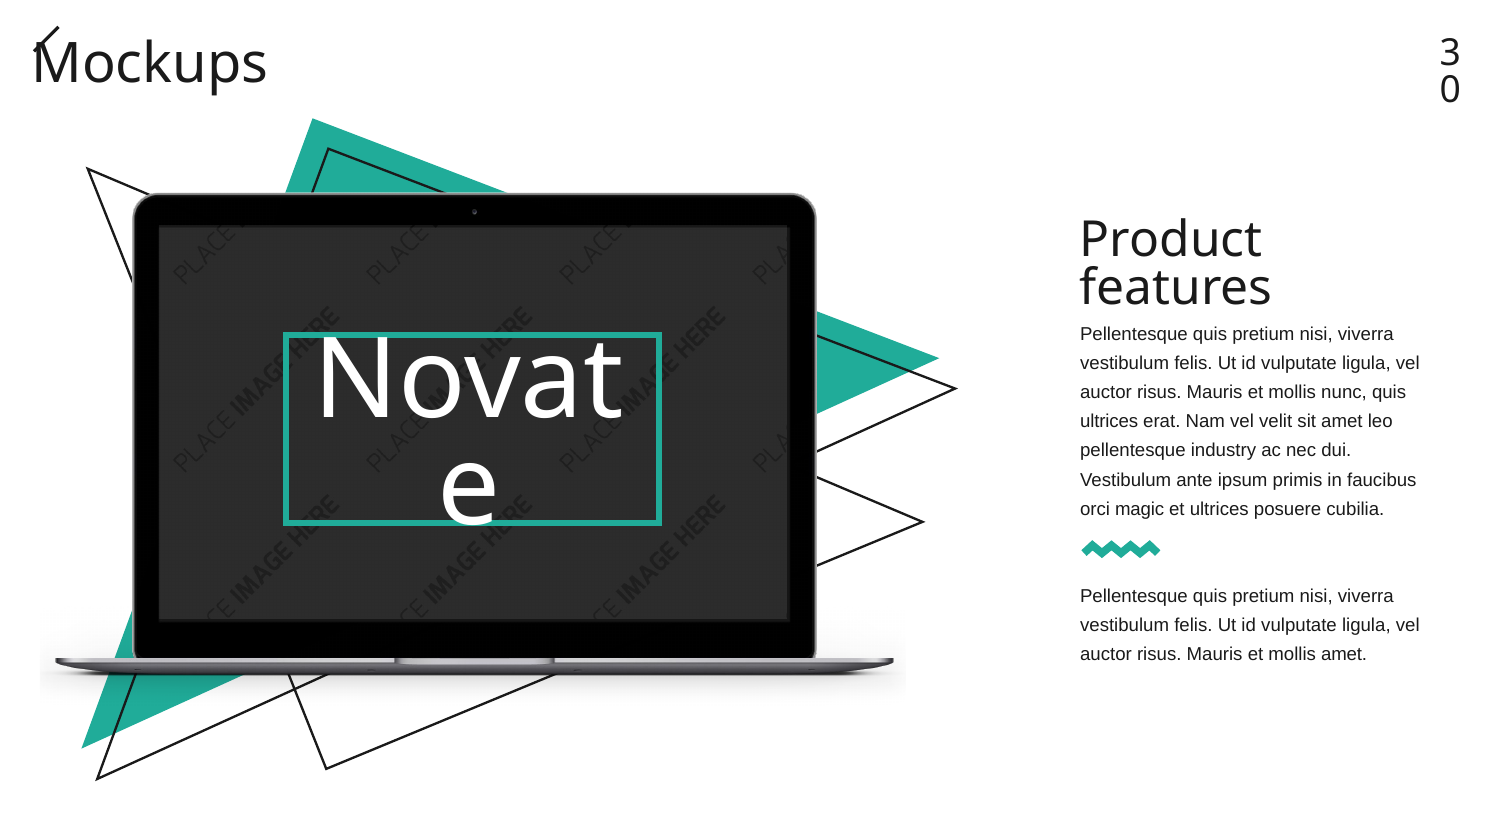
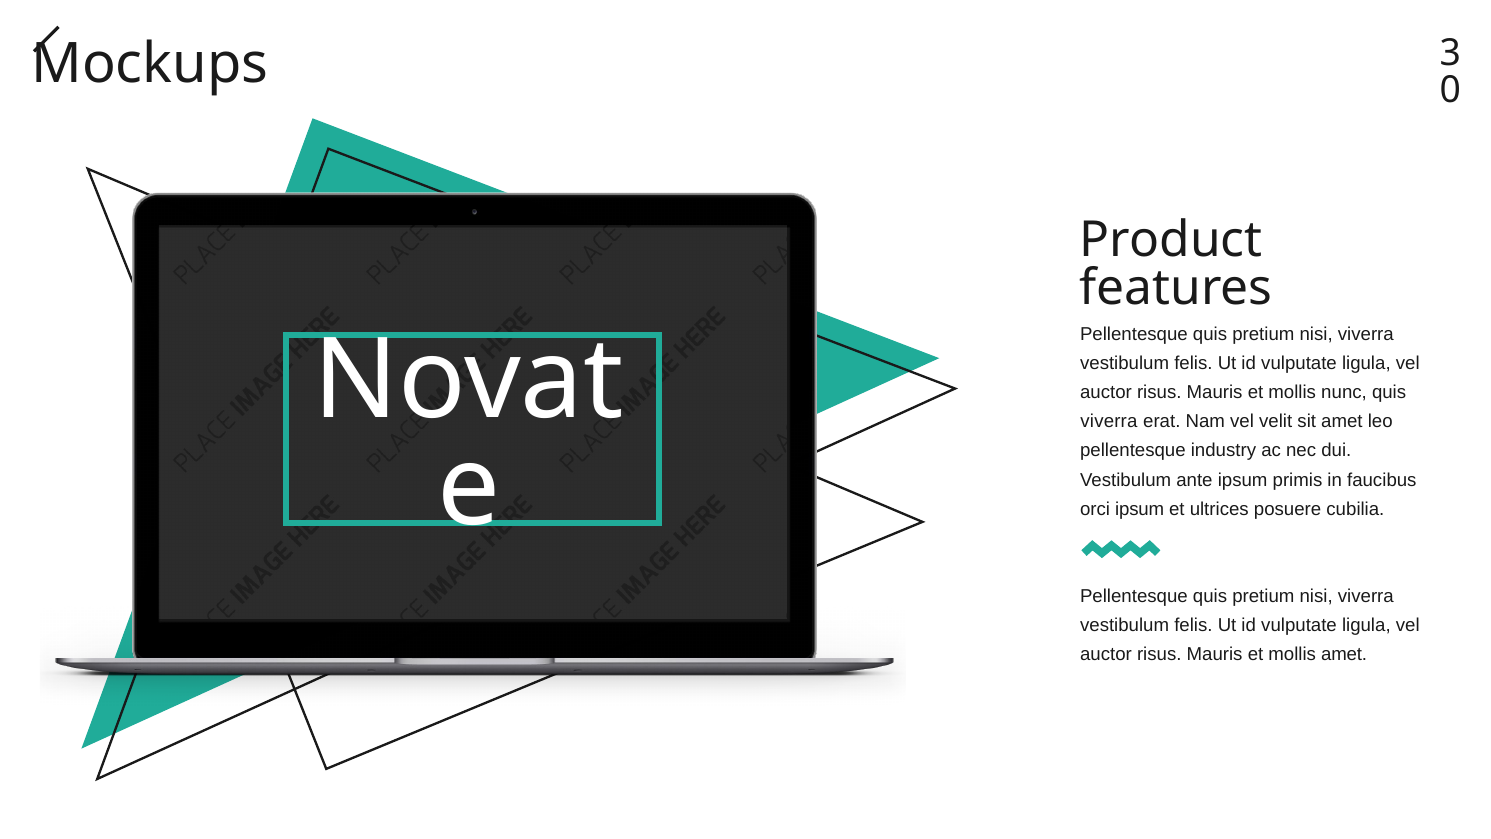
ultrices at (1109, 422): ultrices -> viverra
orci magic: magic -> ipsum
